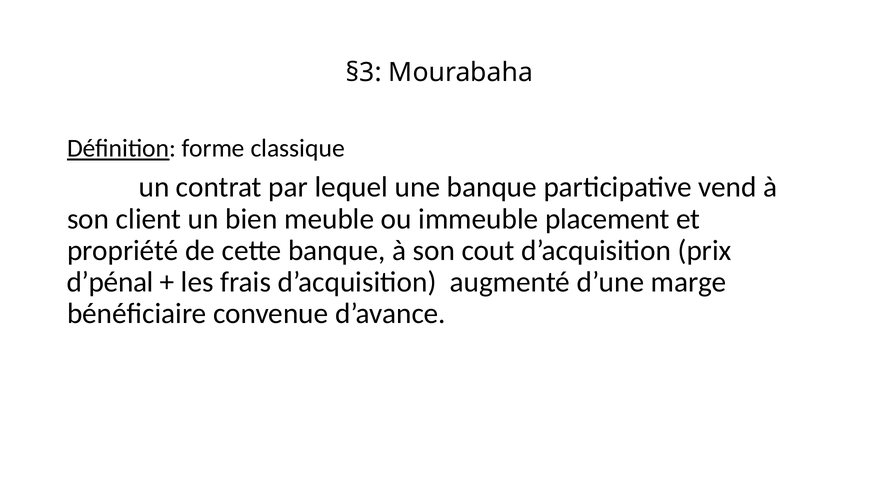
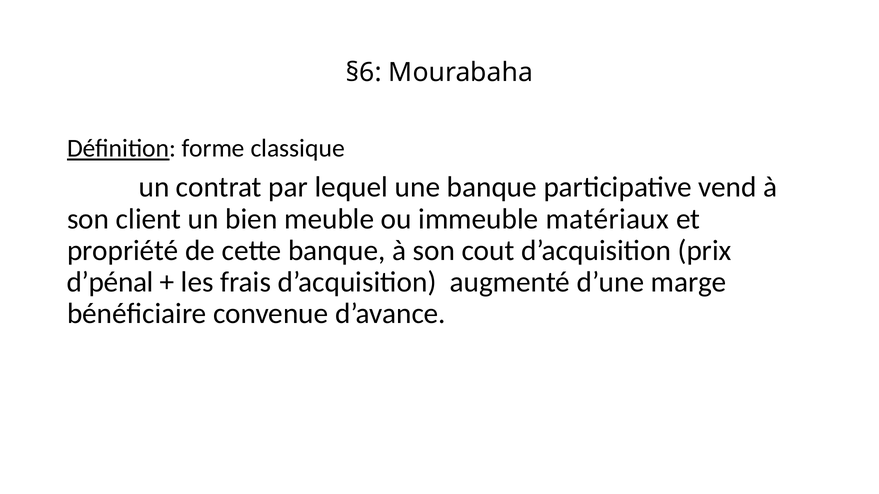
§3: §3 -> §6
placement: placement -> matériaux
